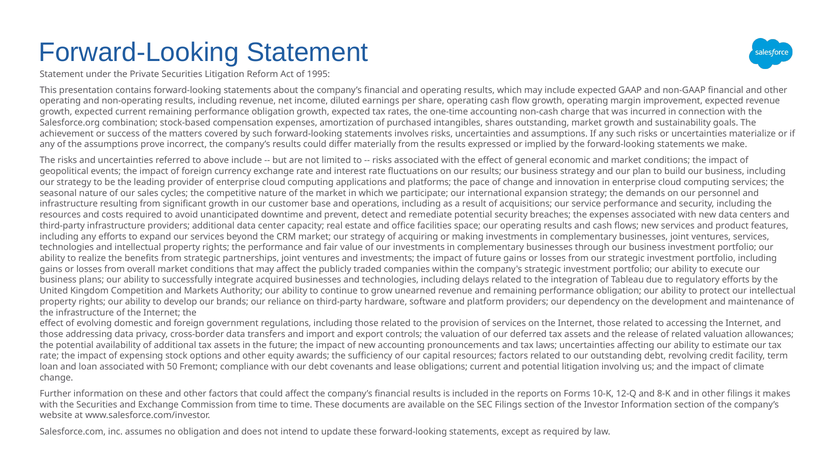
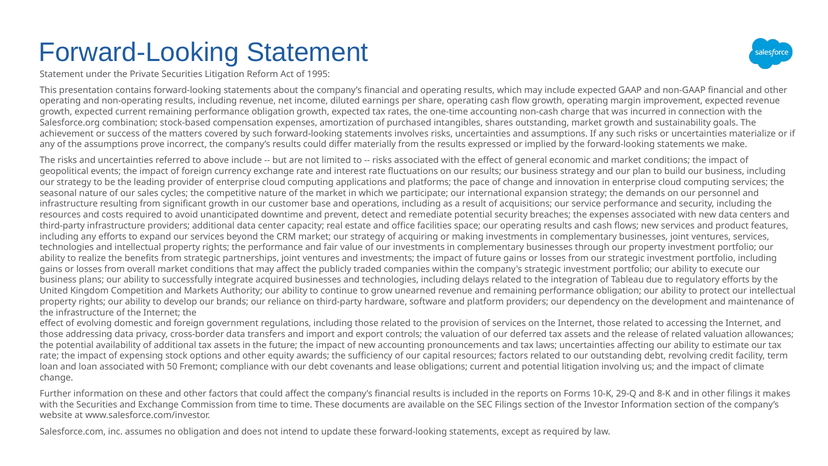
through our business: business -> property
12-Q: 12-Q -> 29-Q
